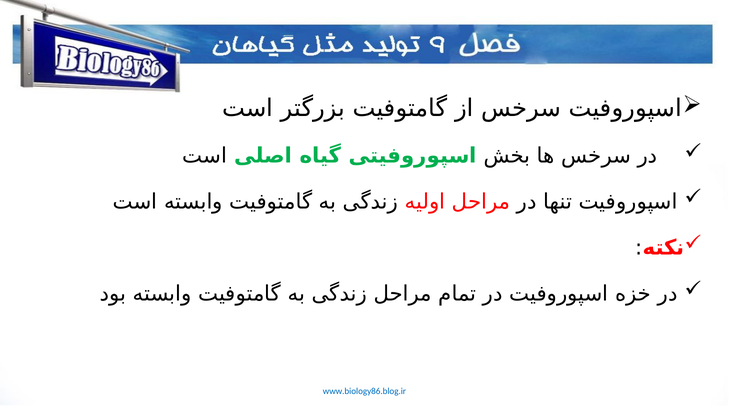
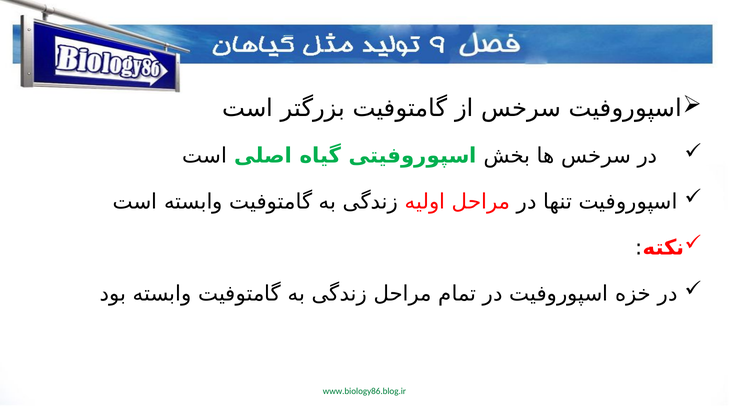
www.biology86.blog.ir colour: blue -> green
